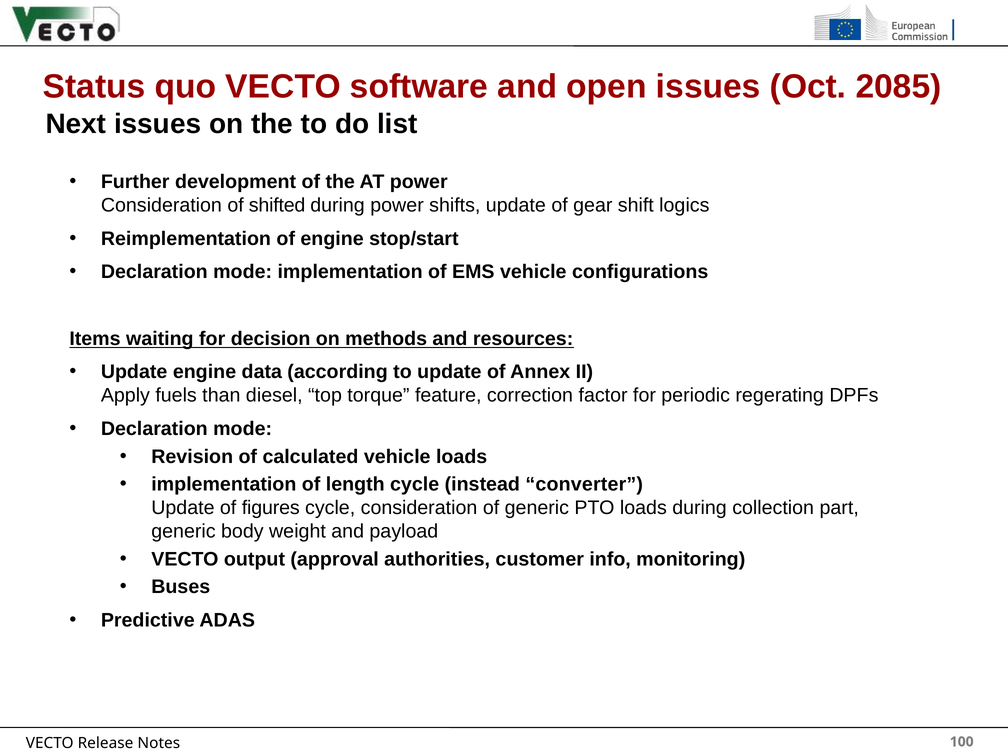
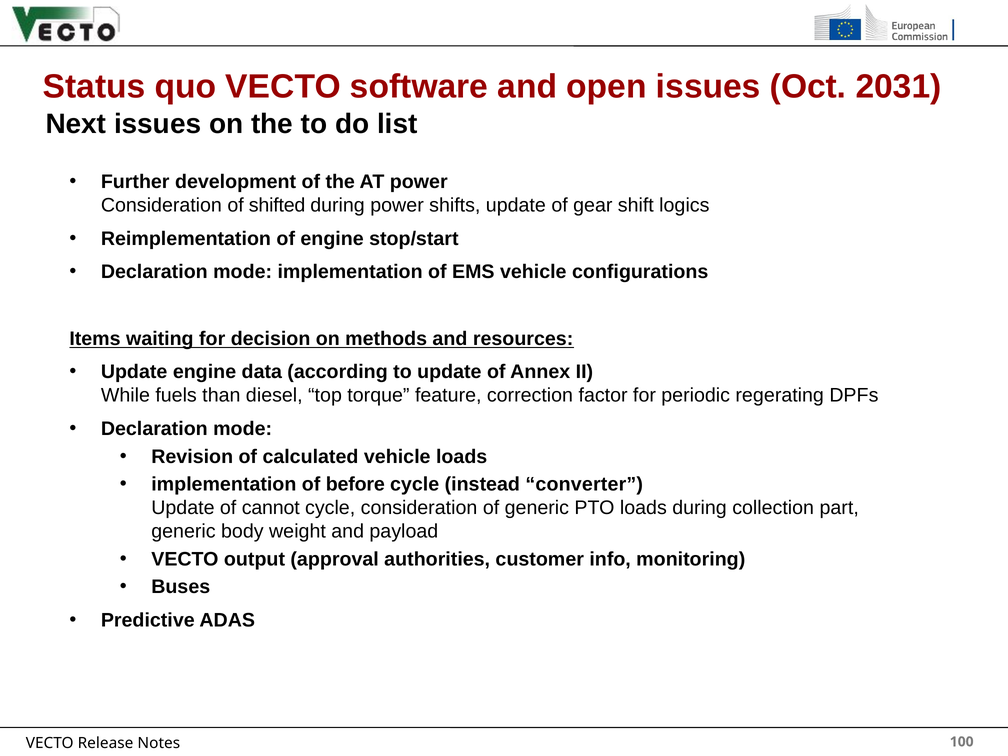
2085: 2085 -> 2031
Apply: Apply -> While
length: length -> before
figures: figures -> cannot
